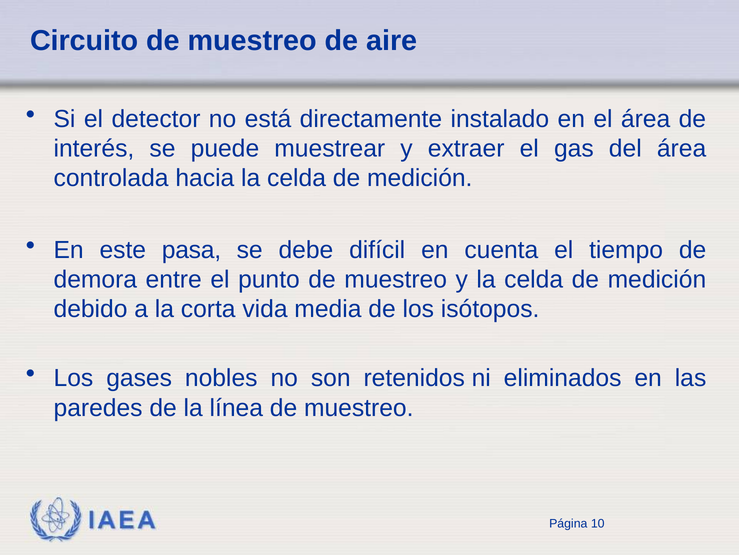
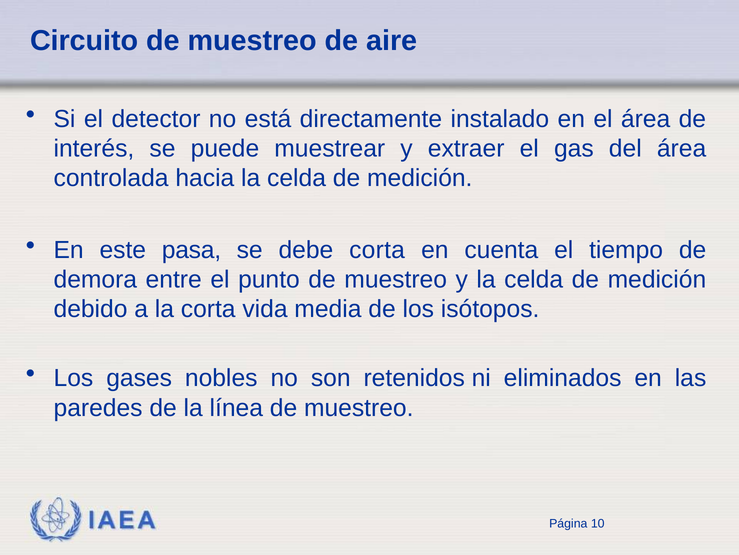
debe difícil: difícil -> corta
